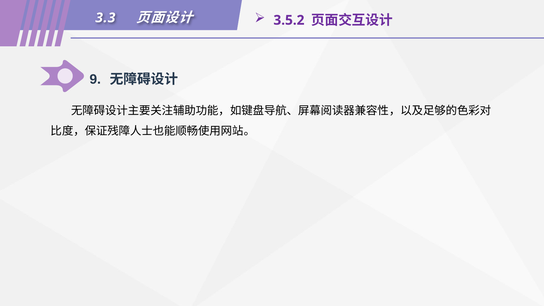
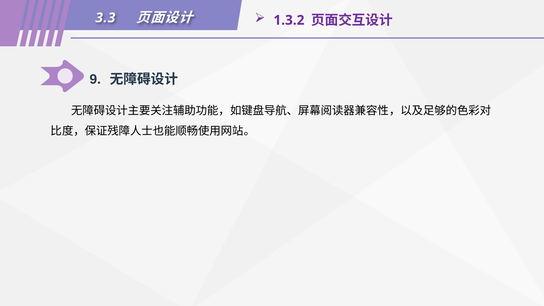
3.5.2: 3.5.2 -> 1.3.2
